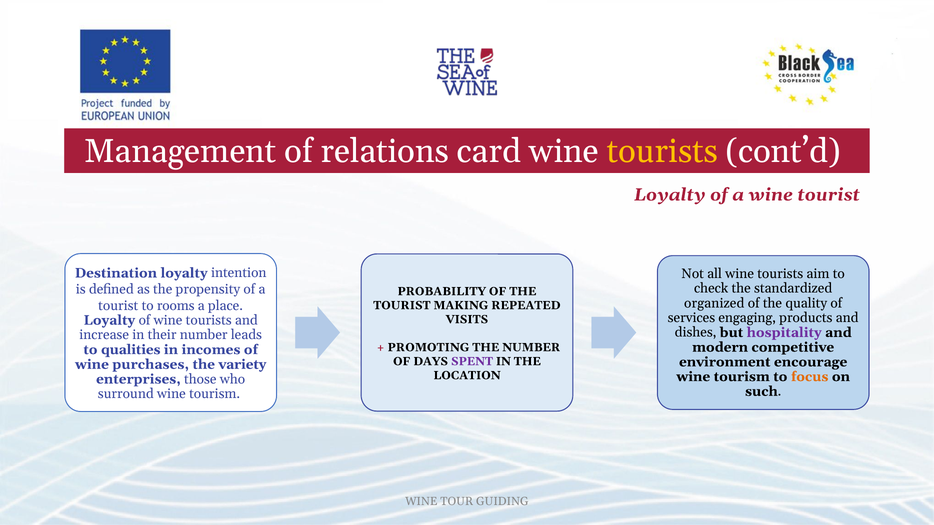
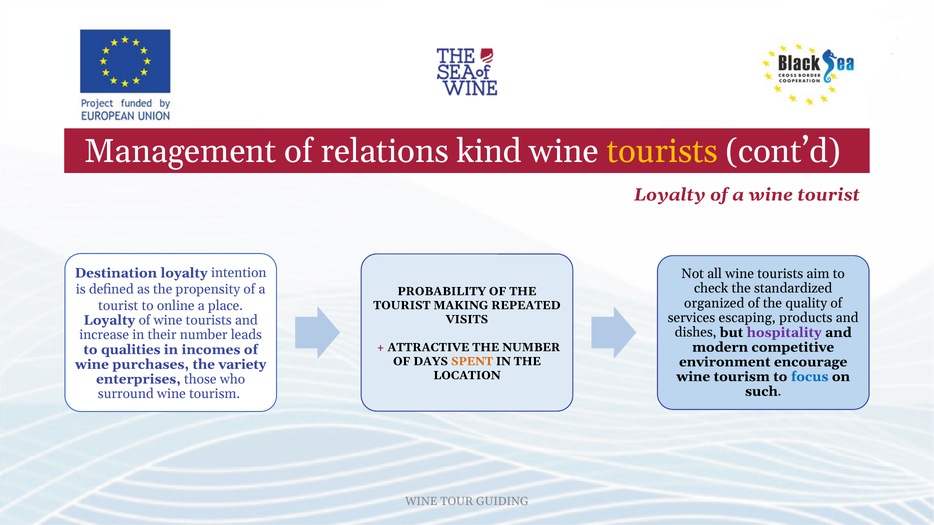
card: card -> kind
rooms: rooms -> online
engaging: engaging -> escaping
PROMOTING: PROMOTING -> ATTRACTIVE
SPENT colour: purple -> orange
focus colour: orange -> blue
